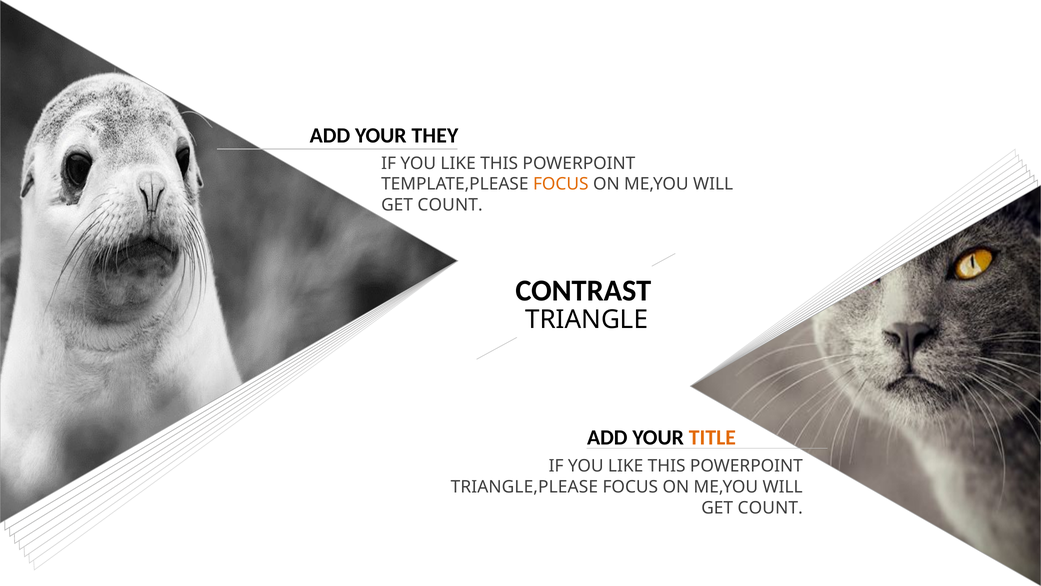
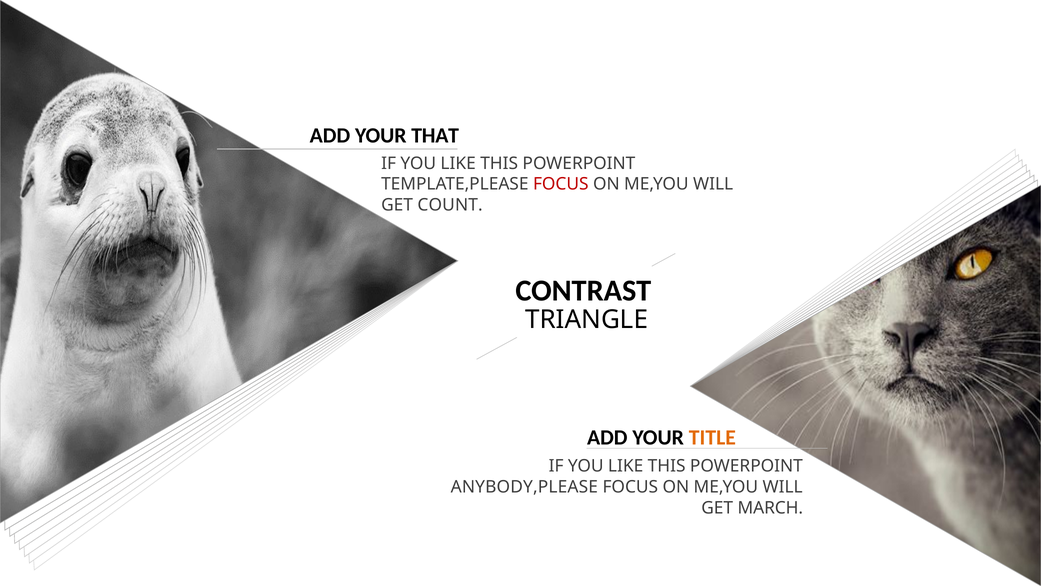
THEY: THEY -> THAT
FOCUS at (561, 184) colour: orange -> red
TRIANGLE,PLEASE: TRIANGLE,PLEASE -> ANYBODY,PLEASE
COUNT at (770, 507): COUNT -> MARCH
